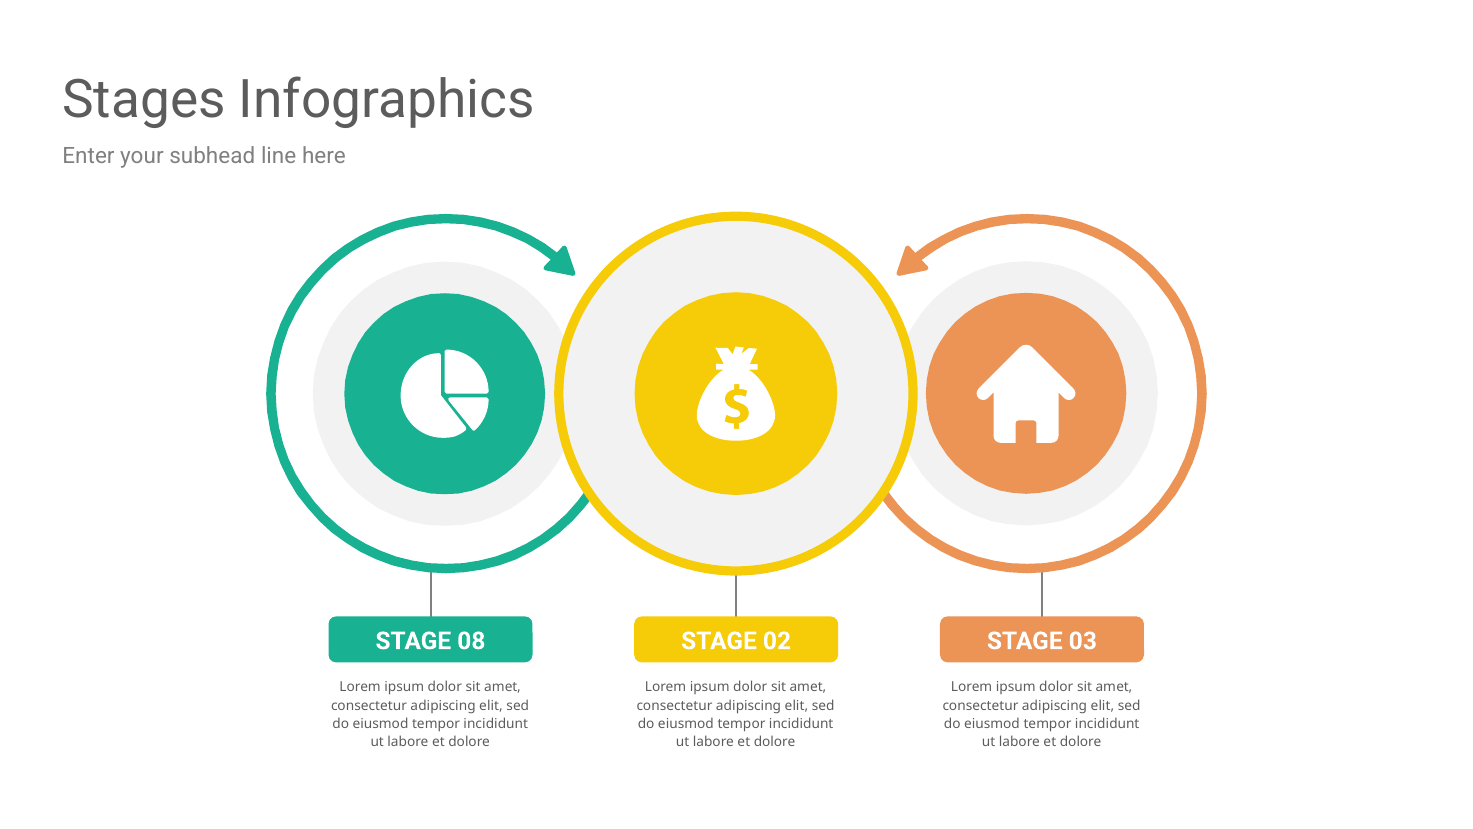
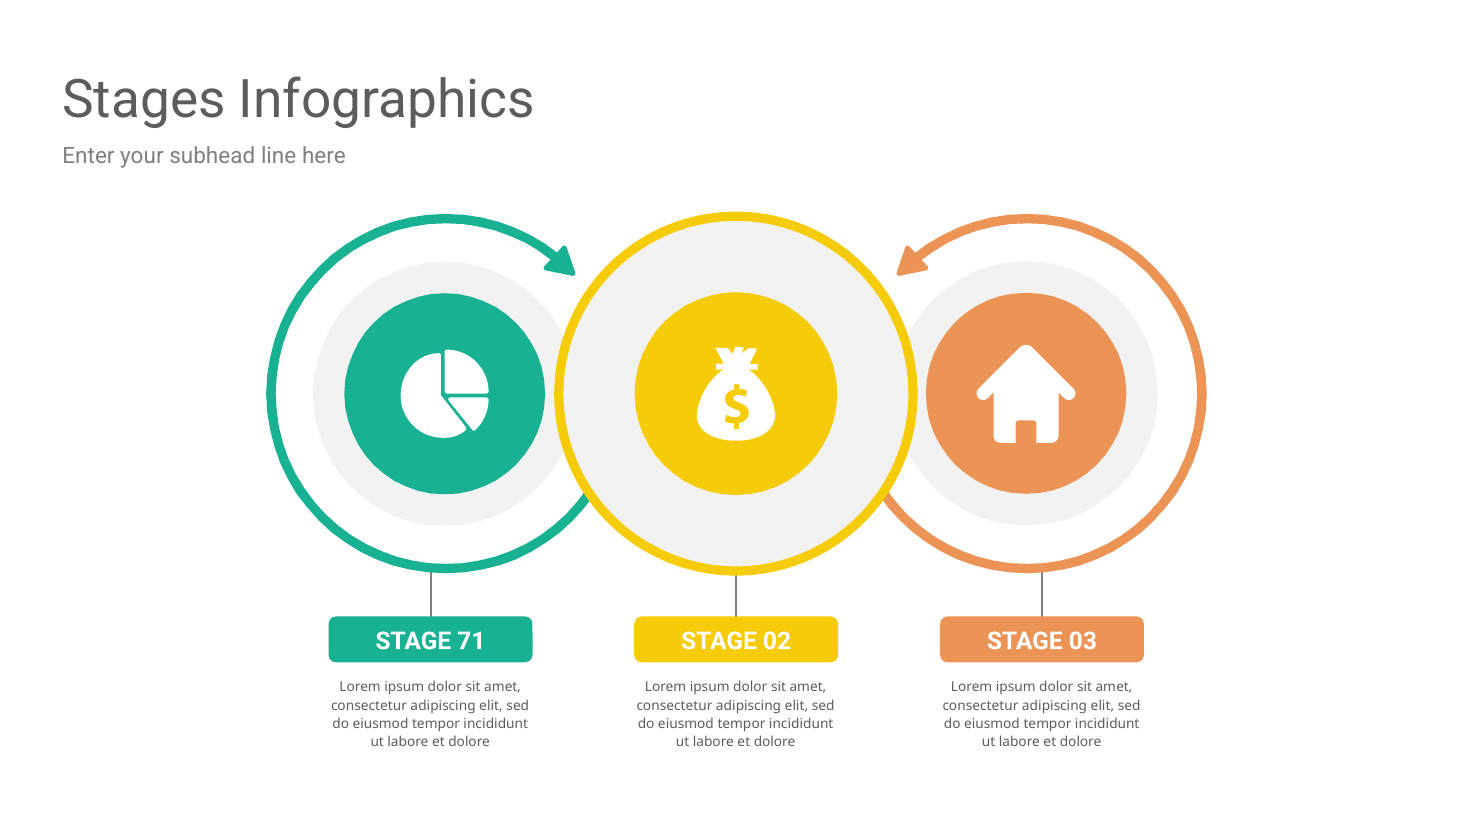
08: 08 -> 71
